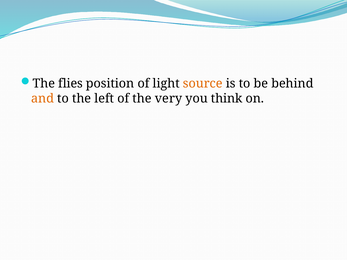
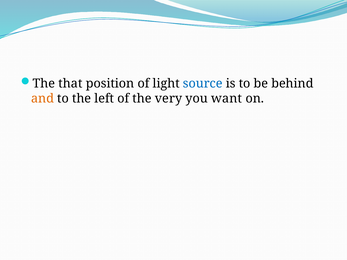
flies: flies -> that
source colour: orange -> blue
think: think -> want
